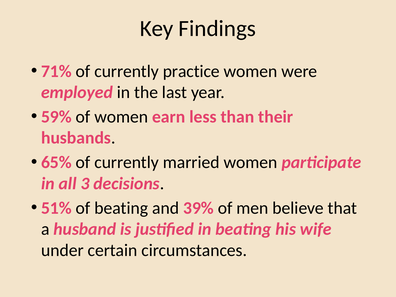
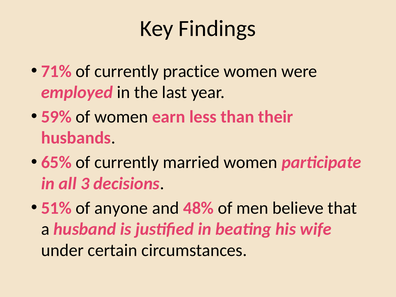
of beating: beating -> anyone
39%: 39% -> 48%
